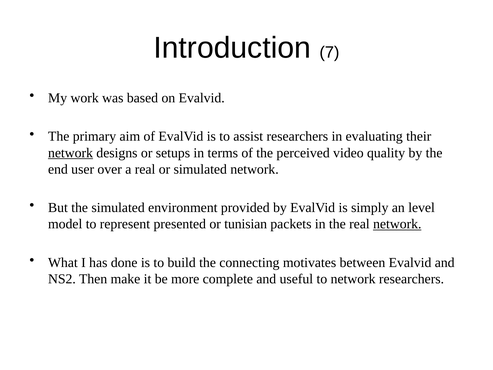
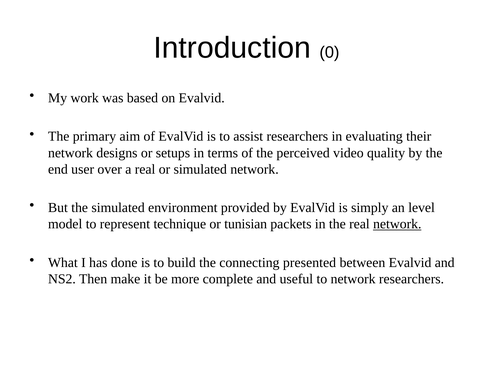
7: 7 -> 0
network at (71, 153) underline: present -> none
presented: presented -> technique
motivates: motivates -> presented
